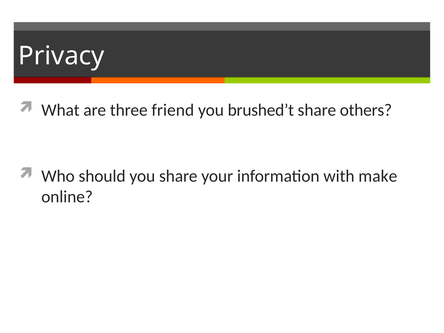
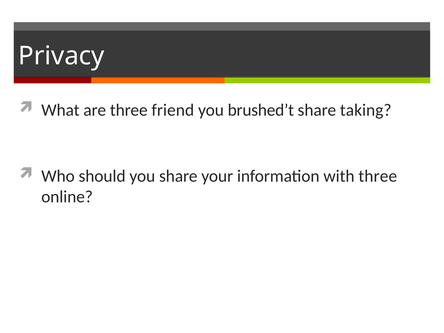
others: others -> taking
with make: make -> three
